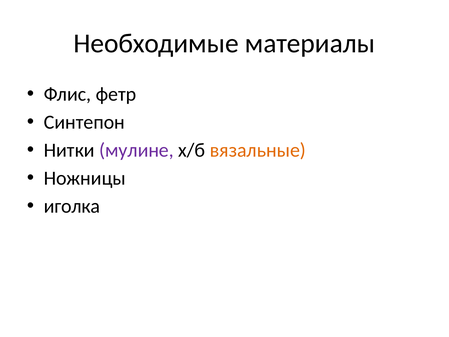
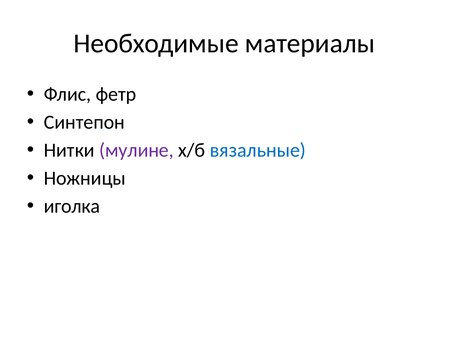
вязальные colour: orange -> blue
